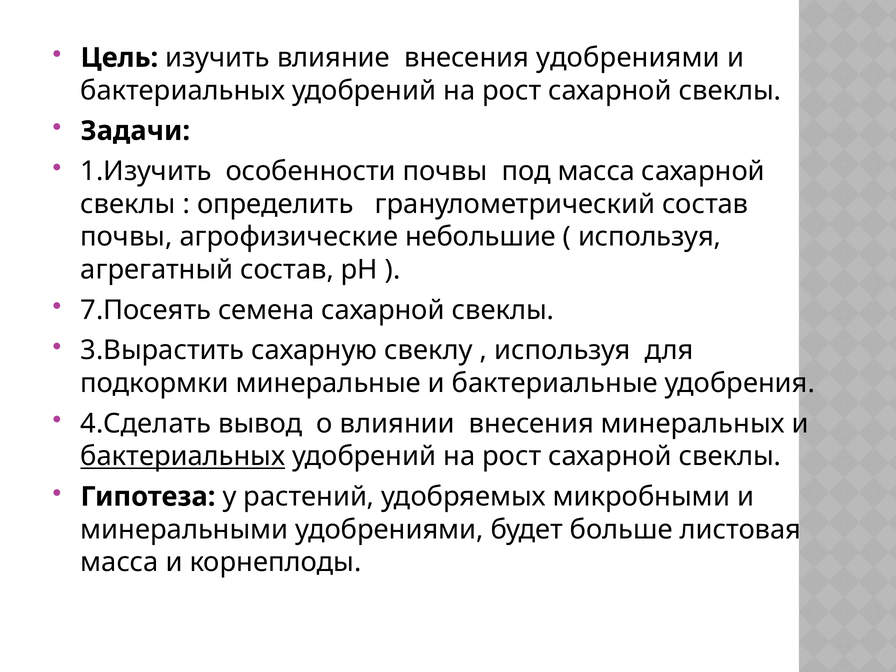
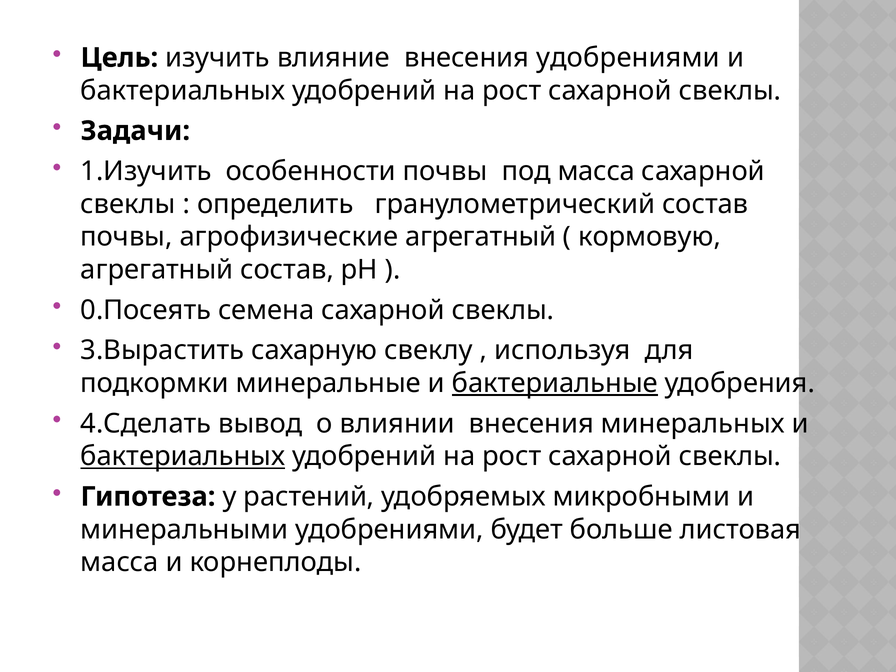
агрофизические небольшие: небольшие -> агрегатный
используя at (650, 237): используя -> кормовую
7.Посеять: 7.Посеять -> 0.Посеять
бактериальные underline: none -> present
